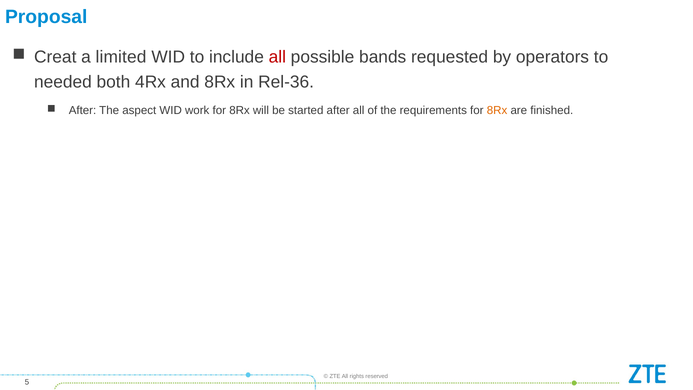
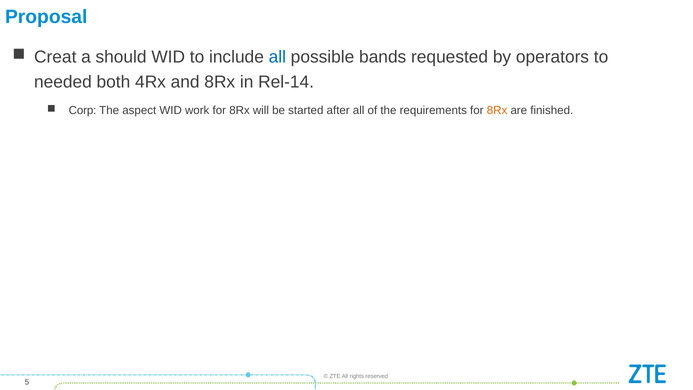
limited: limited -> should
all at (277, 57) colour: red -> blue
Rel-36: Rel-36 -> Rel-14
After at (83, 111): After -> Corp
